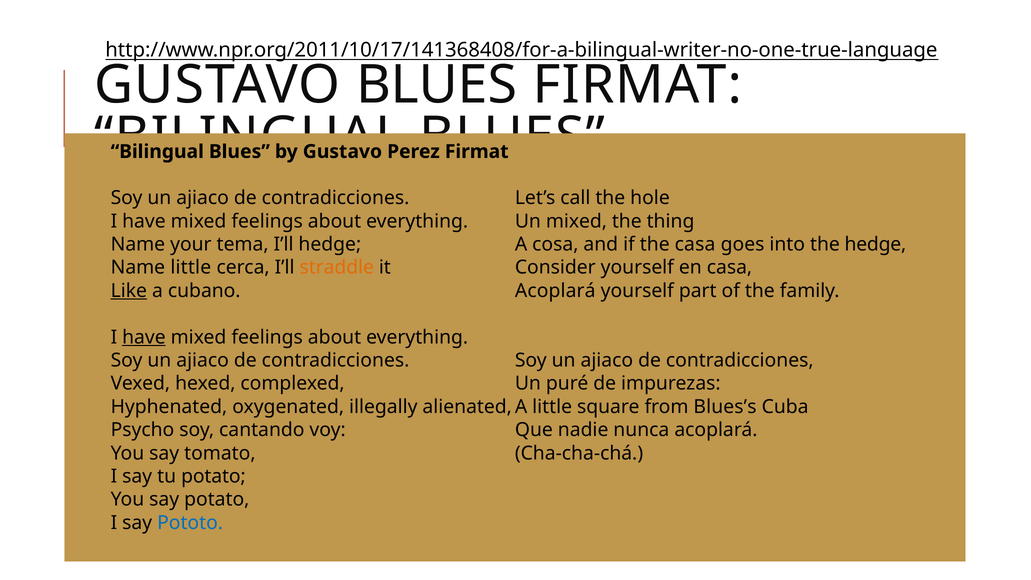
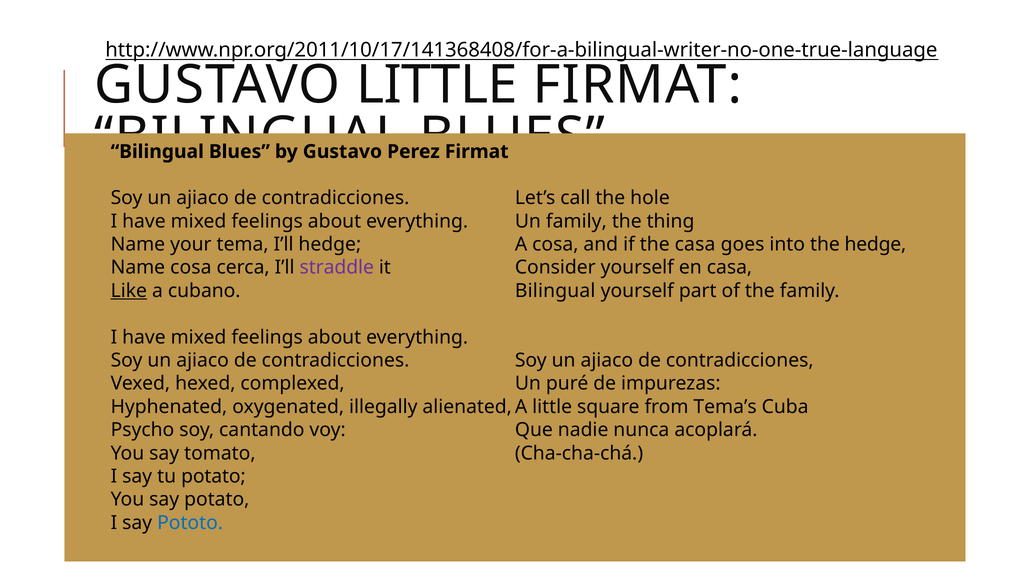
GUSTAVO BLUES: BLUES -> LITTLE
Un mixed: mixed -> family
Name little: little -> cosa
straddle colour: orange -> purple
Acoplará at (555, 291): Acoplará -> Bilingual
have at (144, 337) underline: present -> none
Blues’s: Blues’s -> Tema’s
